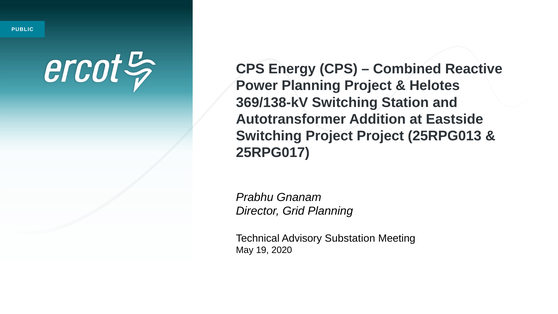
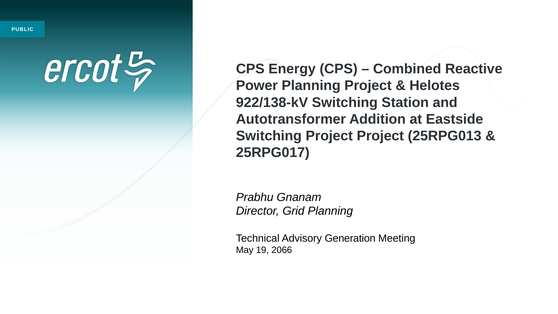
369/138-kV: 369/138-kV -> 922/138-kV
Substation: Substation -> Generation
2020: 2020 -> 2066
